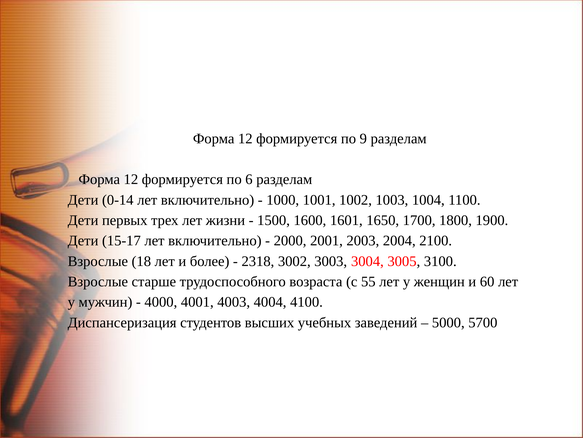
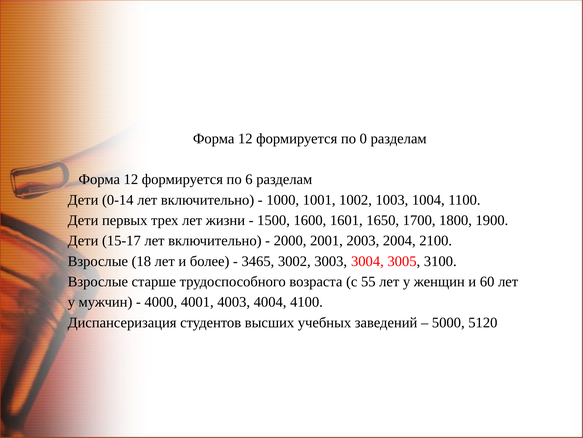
9: 9 -> 0
2318: 2318 -> 3465
5700: 5700 -> 5120
